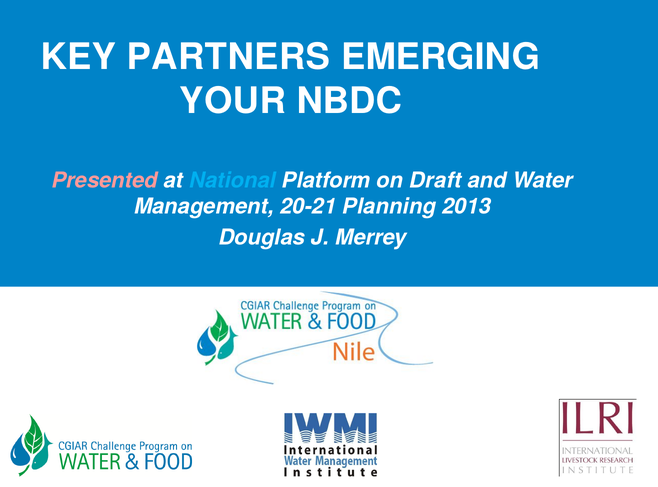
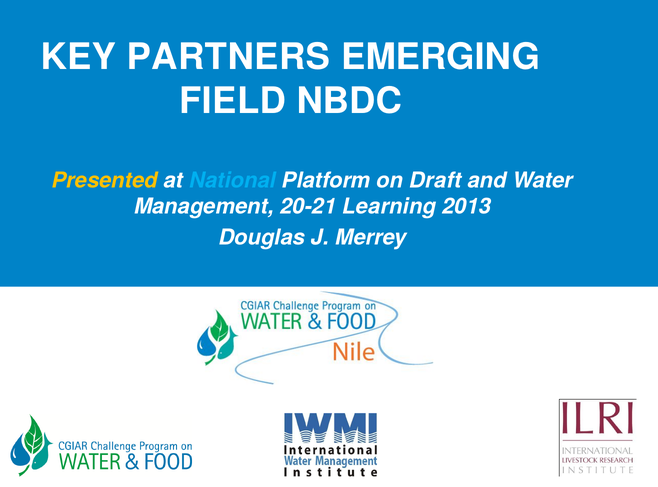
YOUR: YOUR -> FIELD
Presented colour: pink -> yellow
Planning: Planning -> Learning
